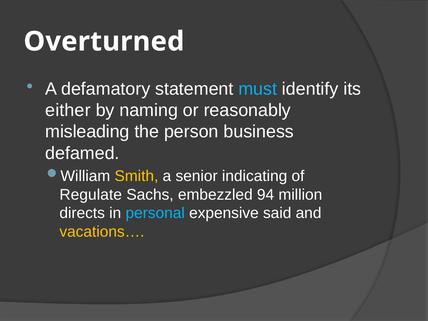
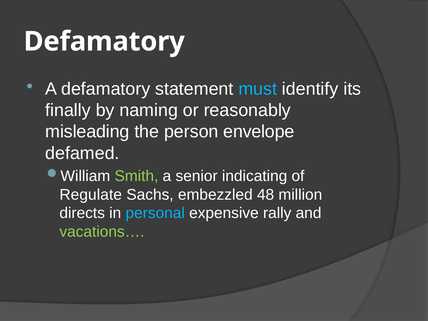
Overturned at (104, 42): Overturned -> Defamatory
either: either -> finally
business: business -> envelope
Smith colour: yellow -> light green
94: 94 -> 48
said: said -> rally
vacations… colour: yellow -> light green
